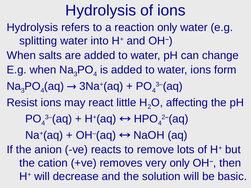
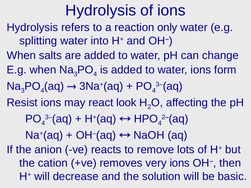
little: little -> look
very only: only -> ions
